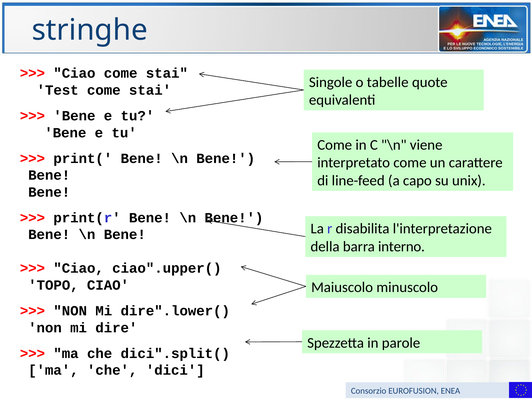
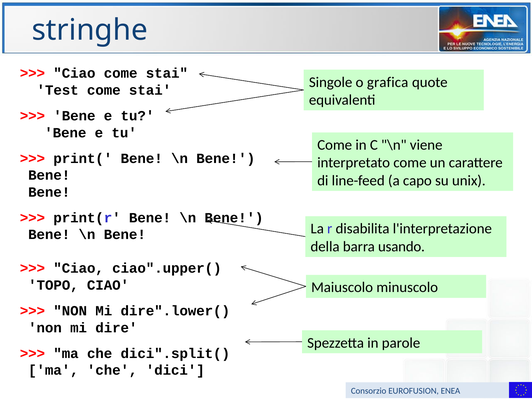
tabelle: tabelle -> grafica
interno: interno -> usando
